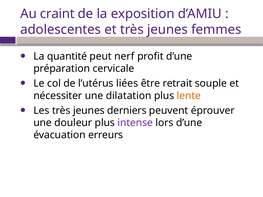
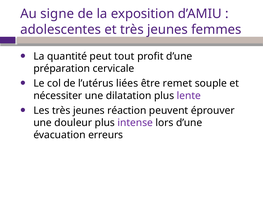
craint: craint -> signe
nerf: nerf -> tout
retrait: retrait -> remet
lente colour: orange -> purple
derniers: derniers -> réaction
